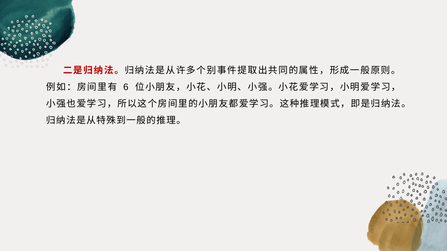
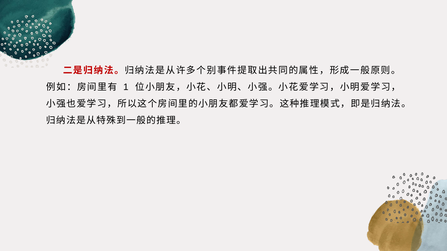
6: 6 -> 1
